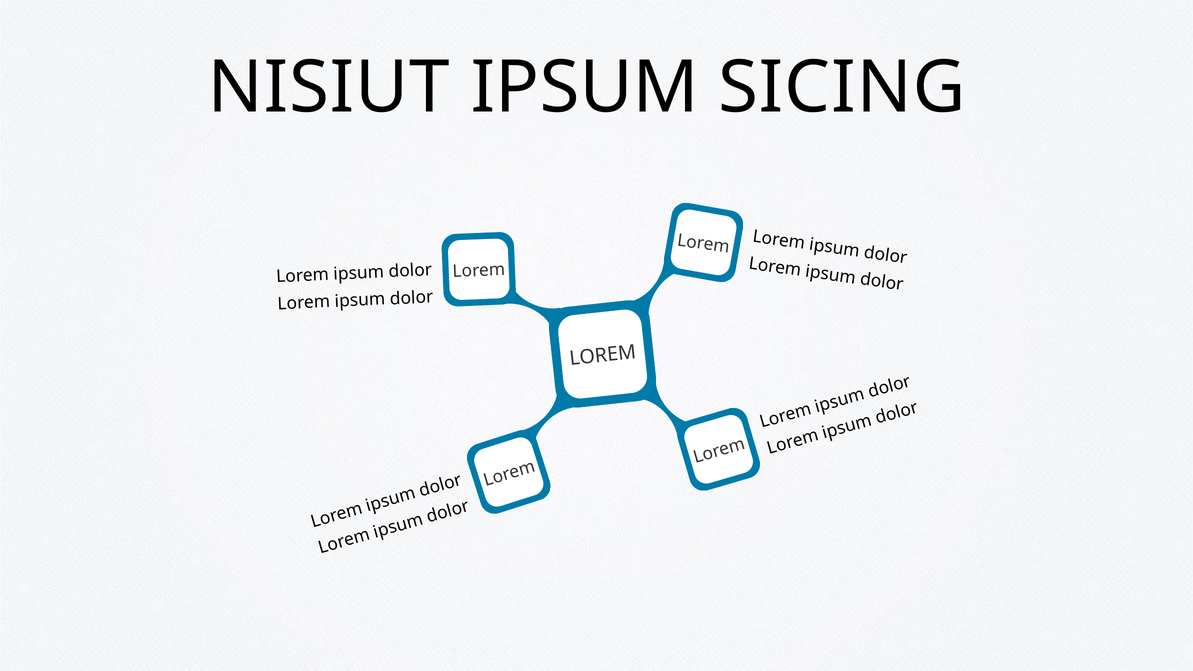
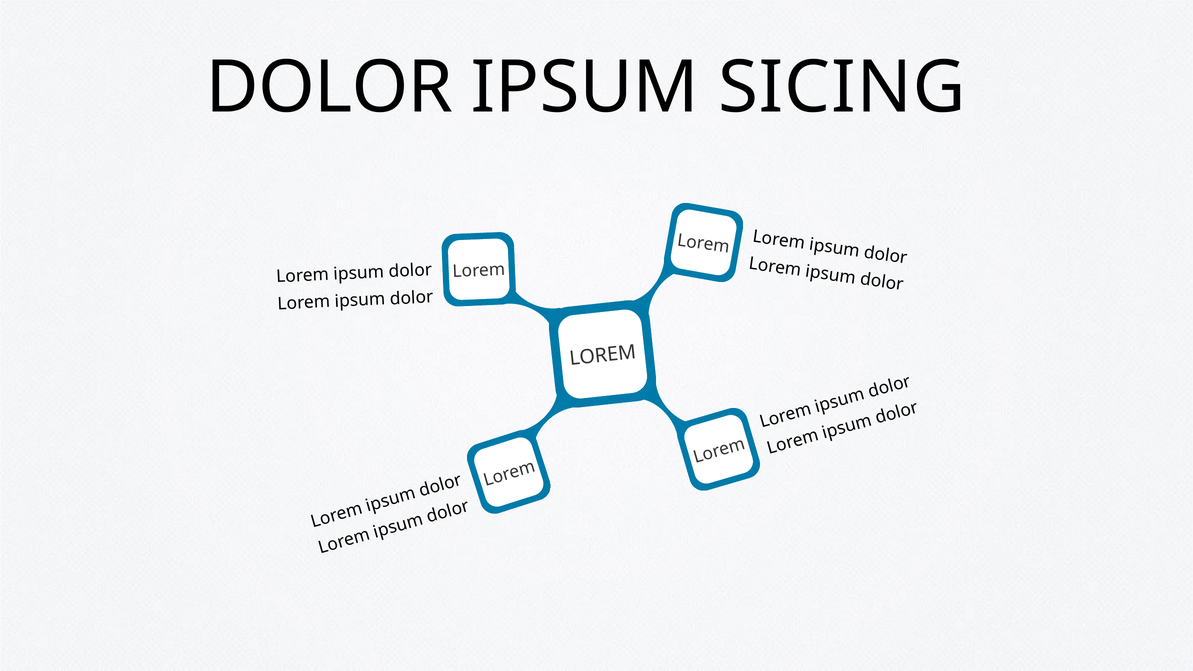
NISIUT at (329, 88): NISIUT -> DOLOR
